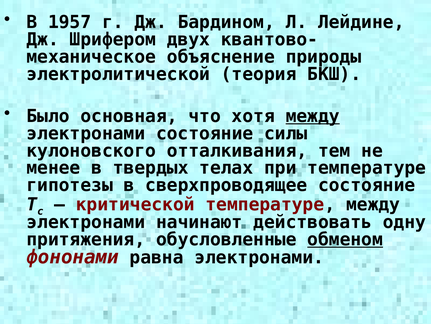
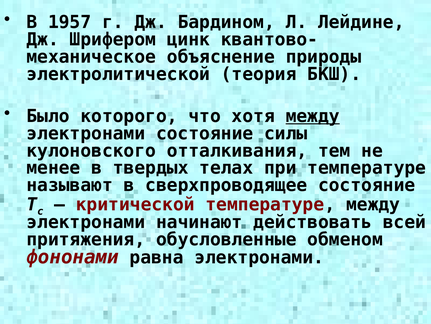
двух: двух -> цинк
основная: основная -> которого
гипотезы: гипотезы -> называют
одну: одну -> всей
обменом underline: present -> none
